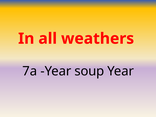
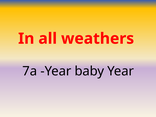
soup: soup -> baby
